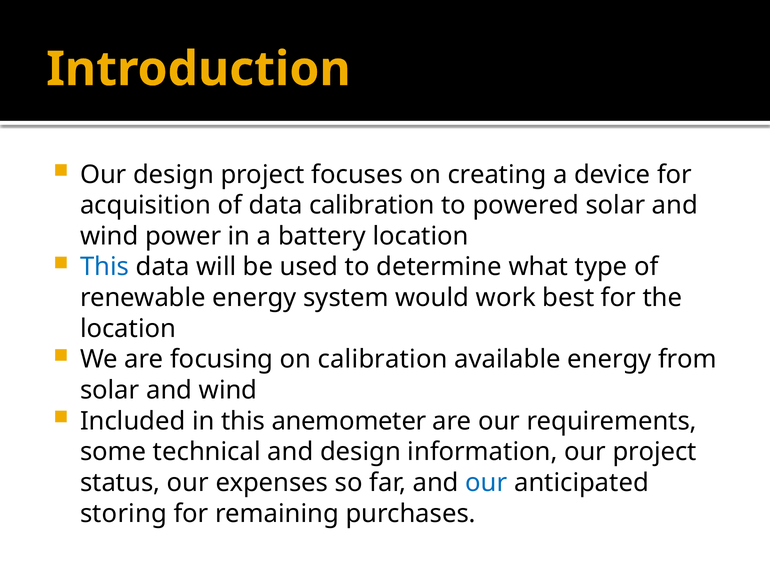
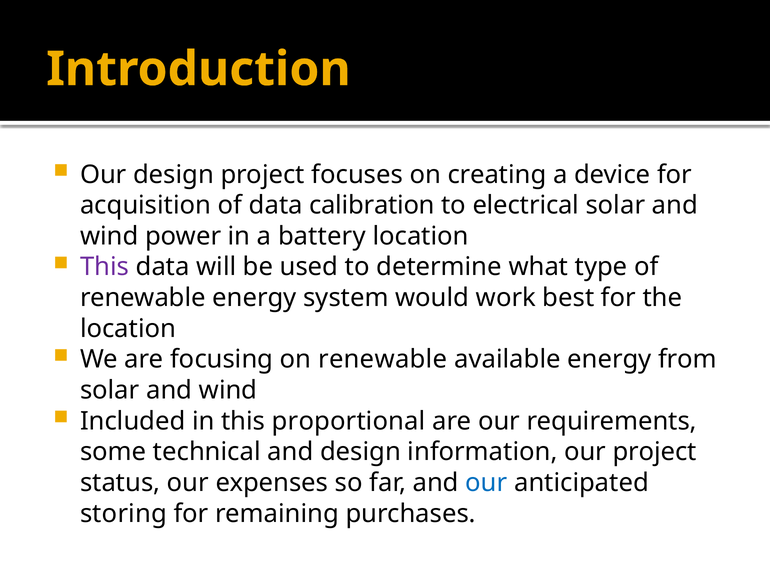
powered: powered -> electrical
This at (105, 267) colour: blue -> purple
on calibration: calibration -> renewable
anemometer: anemometer -> proportional
